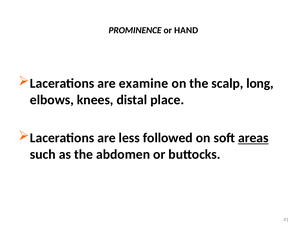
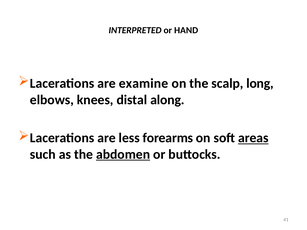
PROMINENCE: PROMINENCE -> INTERPRETED
place: place -> along
followed: followed -> forearms
abdomen underline: none -> present
